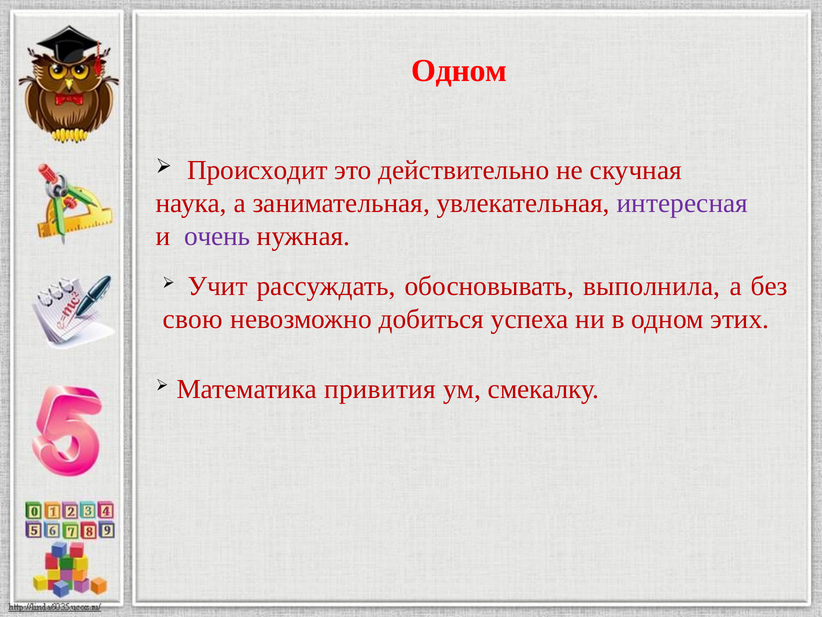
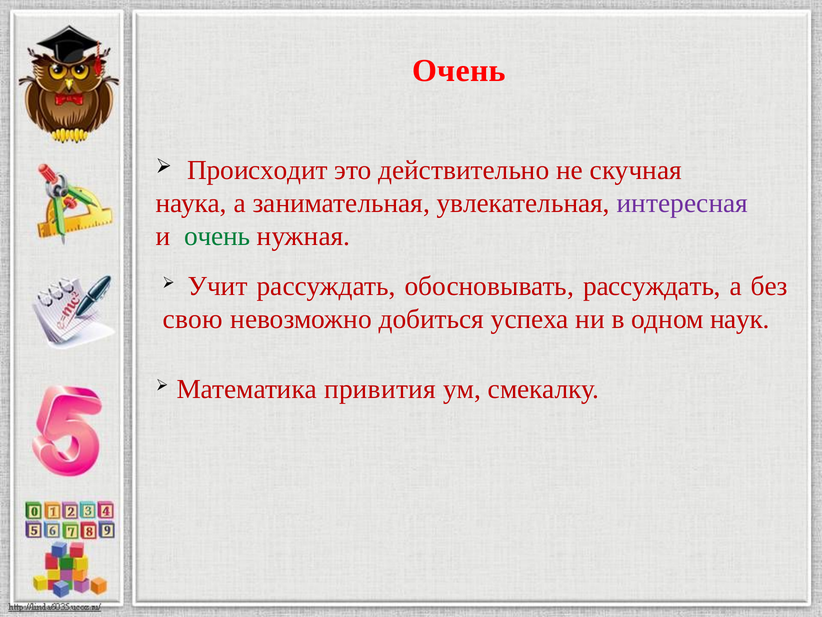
Одном at (459, 71): Одном -> Очень
очень at (217, 236) colour: purple -> green
обосновывать выполнила: выполнила -> рассуждать
этих: этих -> наук
